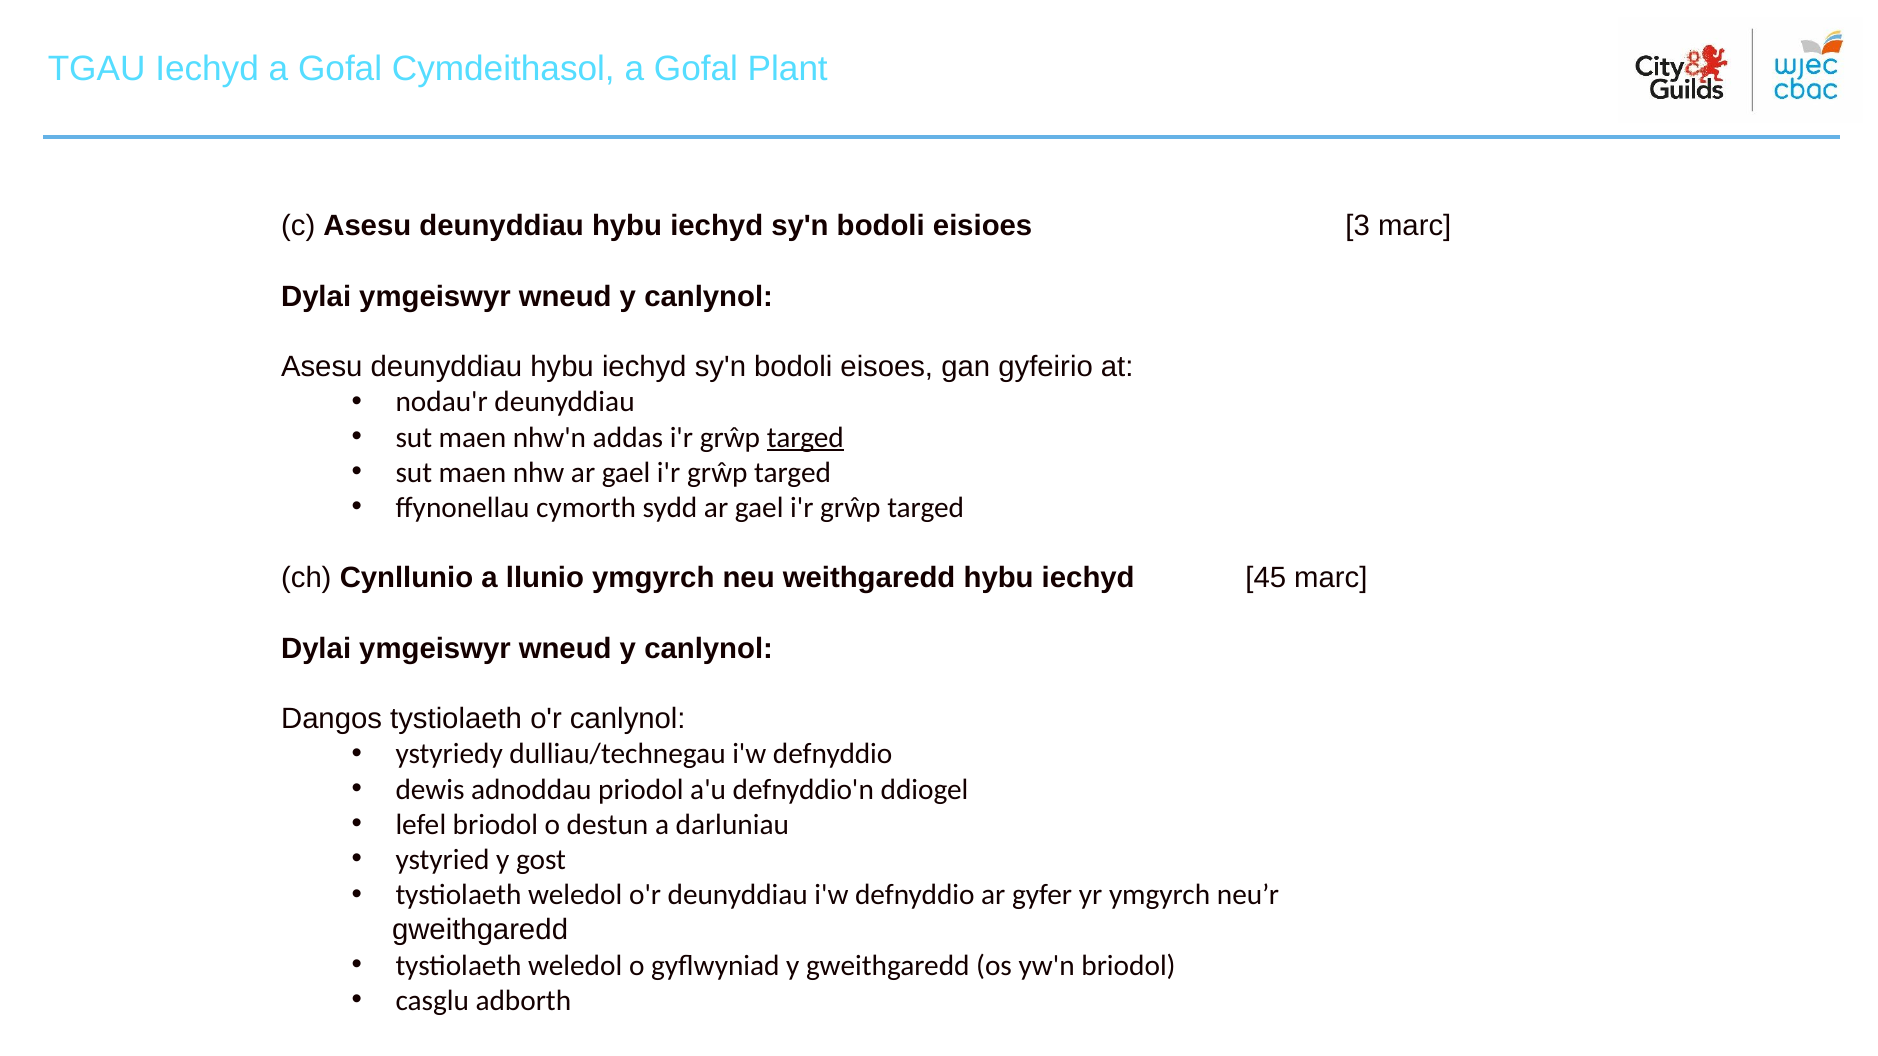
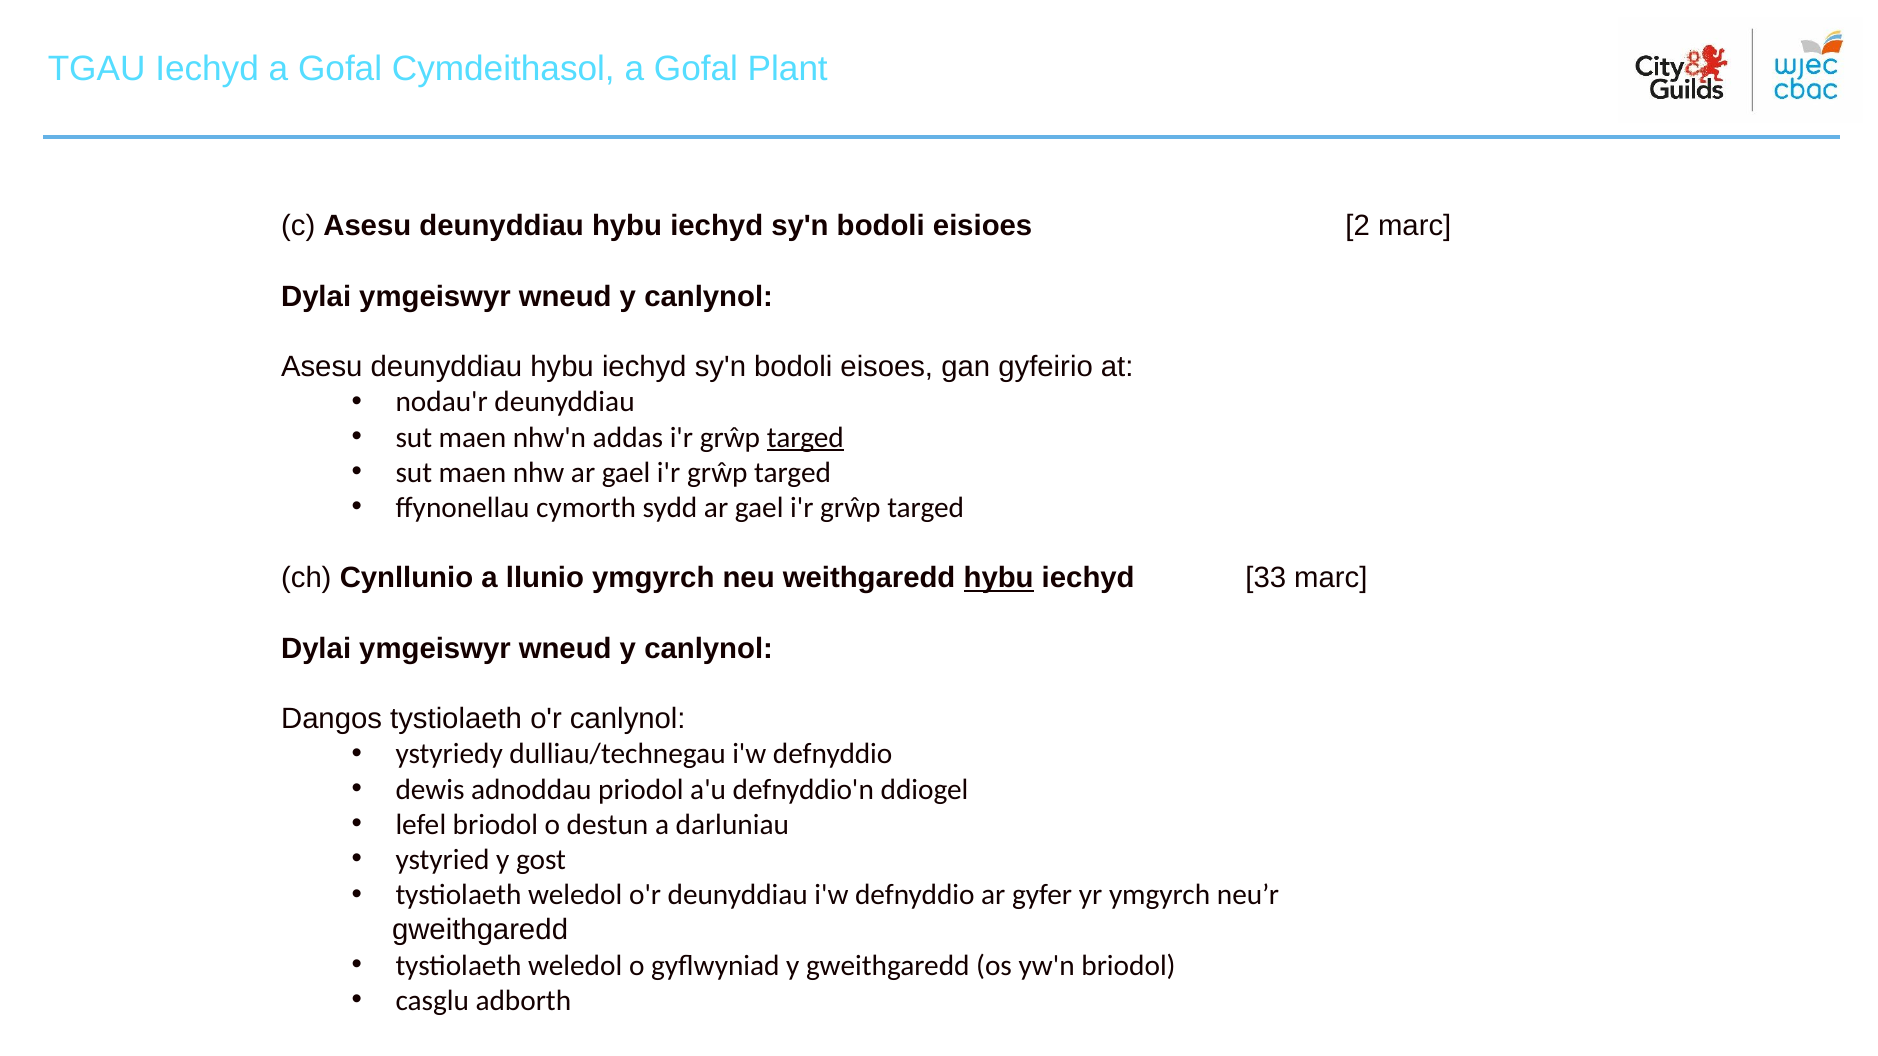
3: 3 -> 2
hybu at (999, 579) underline: none -> present
45: 45 -> 33
